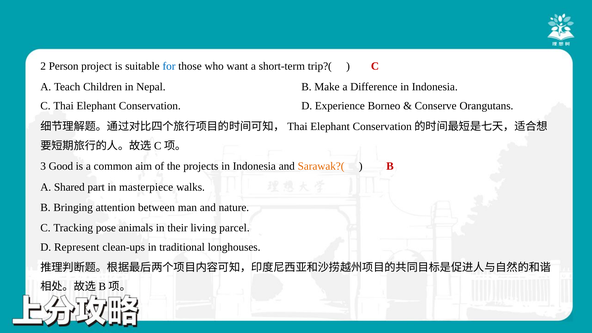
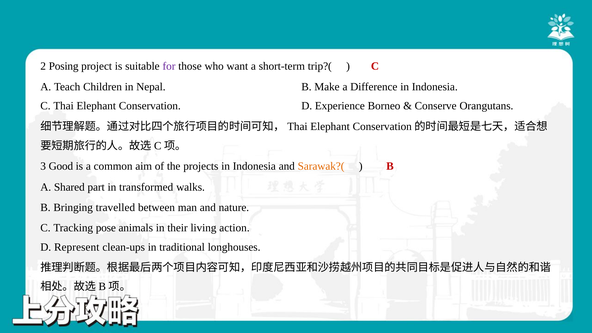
Person: Person -> Posing
for colour: blue -> purple
masterpiece: masterpiece -> transformed
attention: attention -> travelled
parcel: parcel -> action
